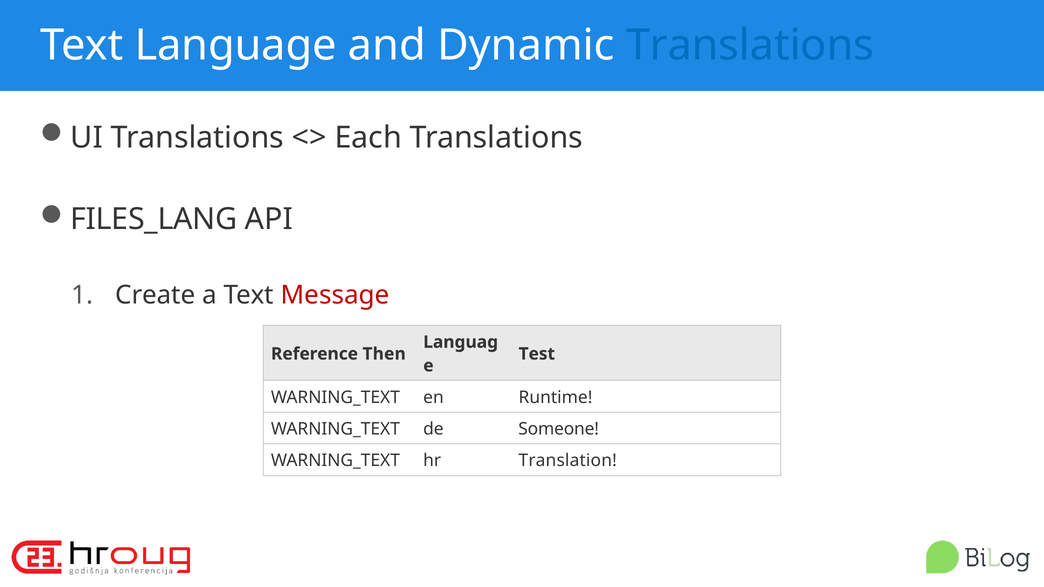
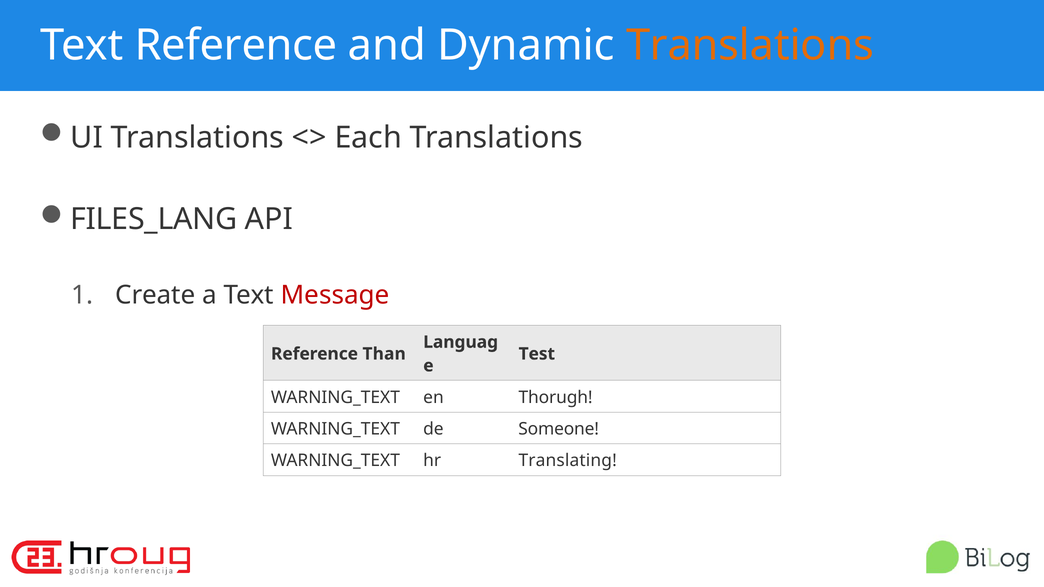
Text Language: Language -> Reference
Translations at (750, 45) colour: blue -> orange
Then: Then -> Than
Runtime: Runtime -> Thorugh
Translation: Translation -> Translating
